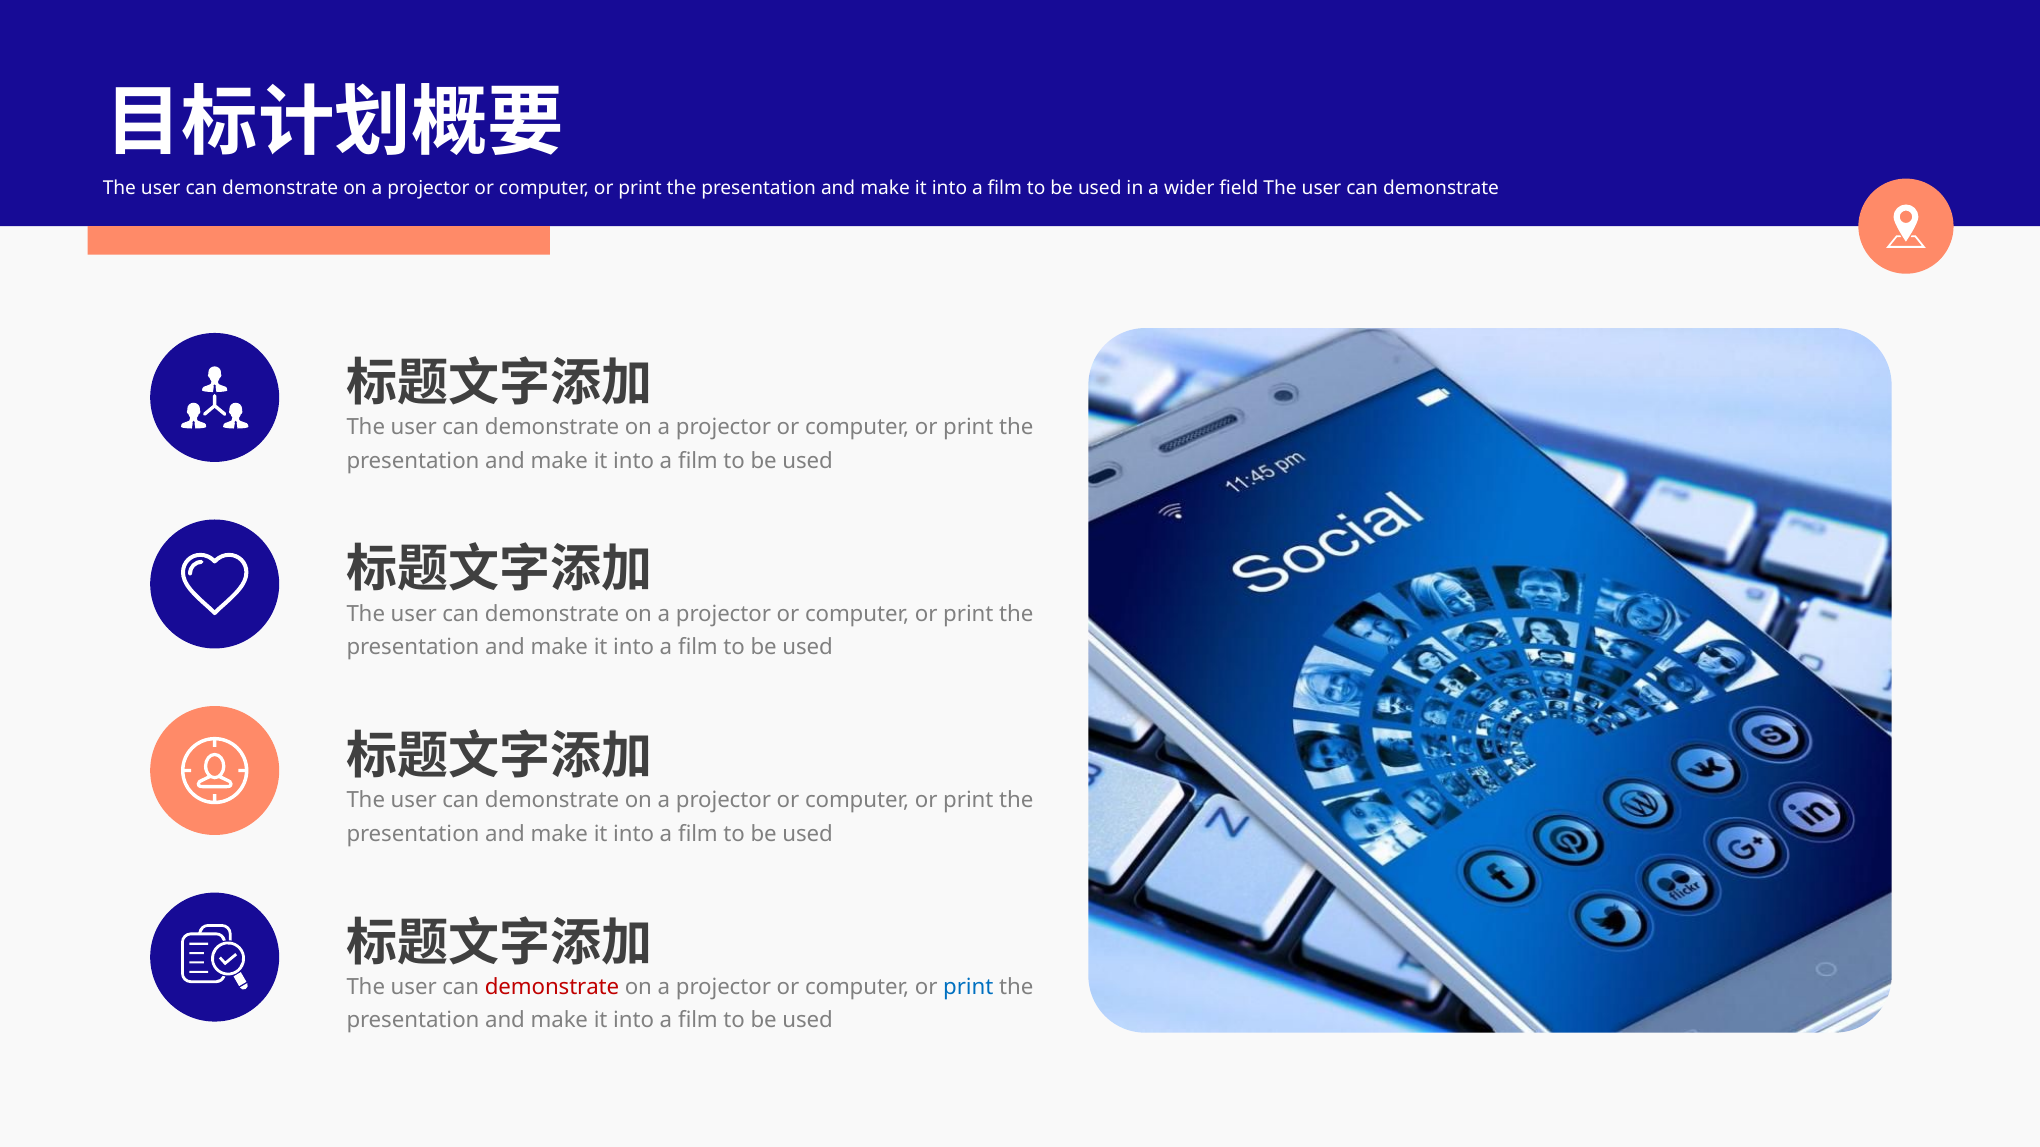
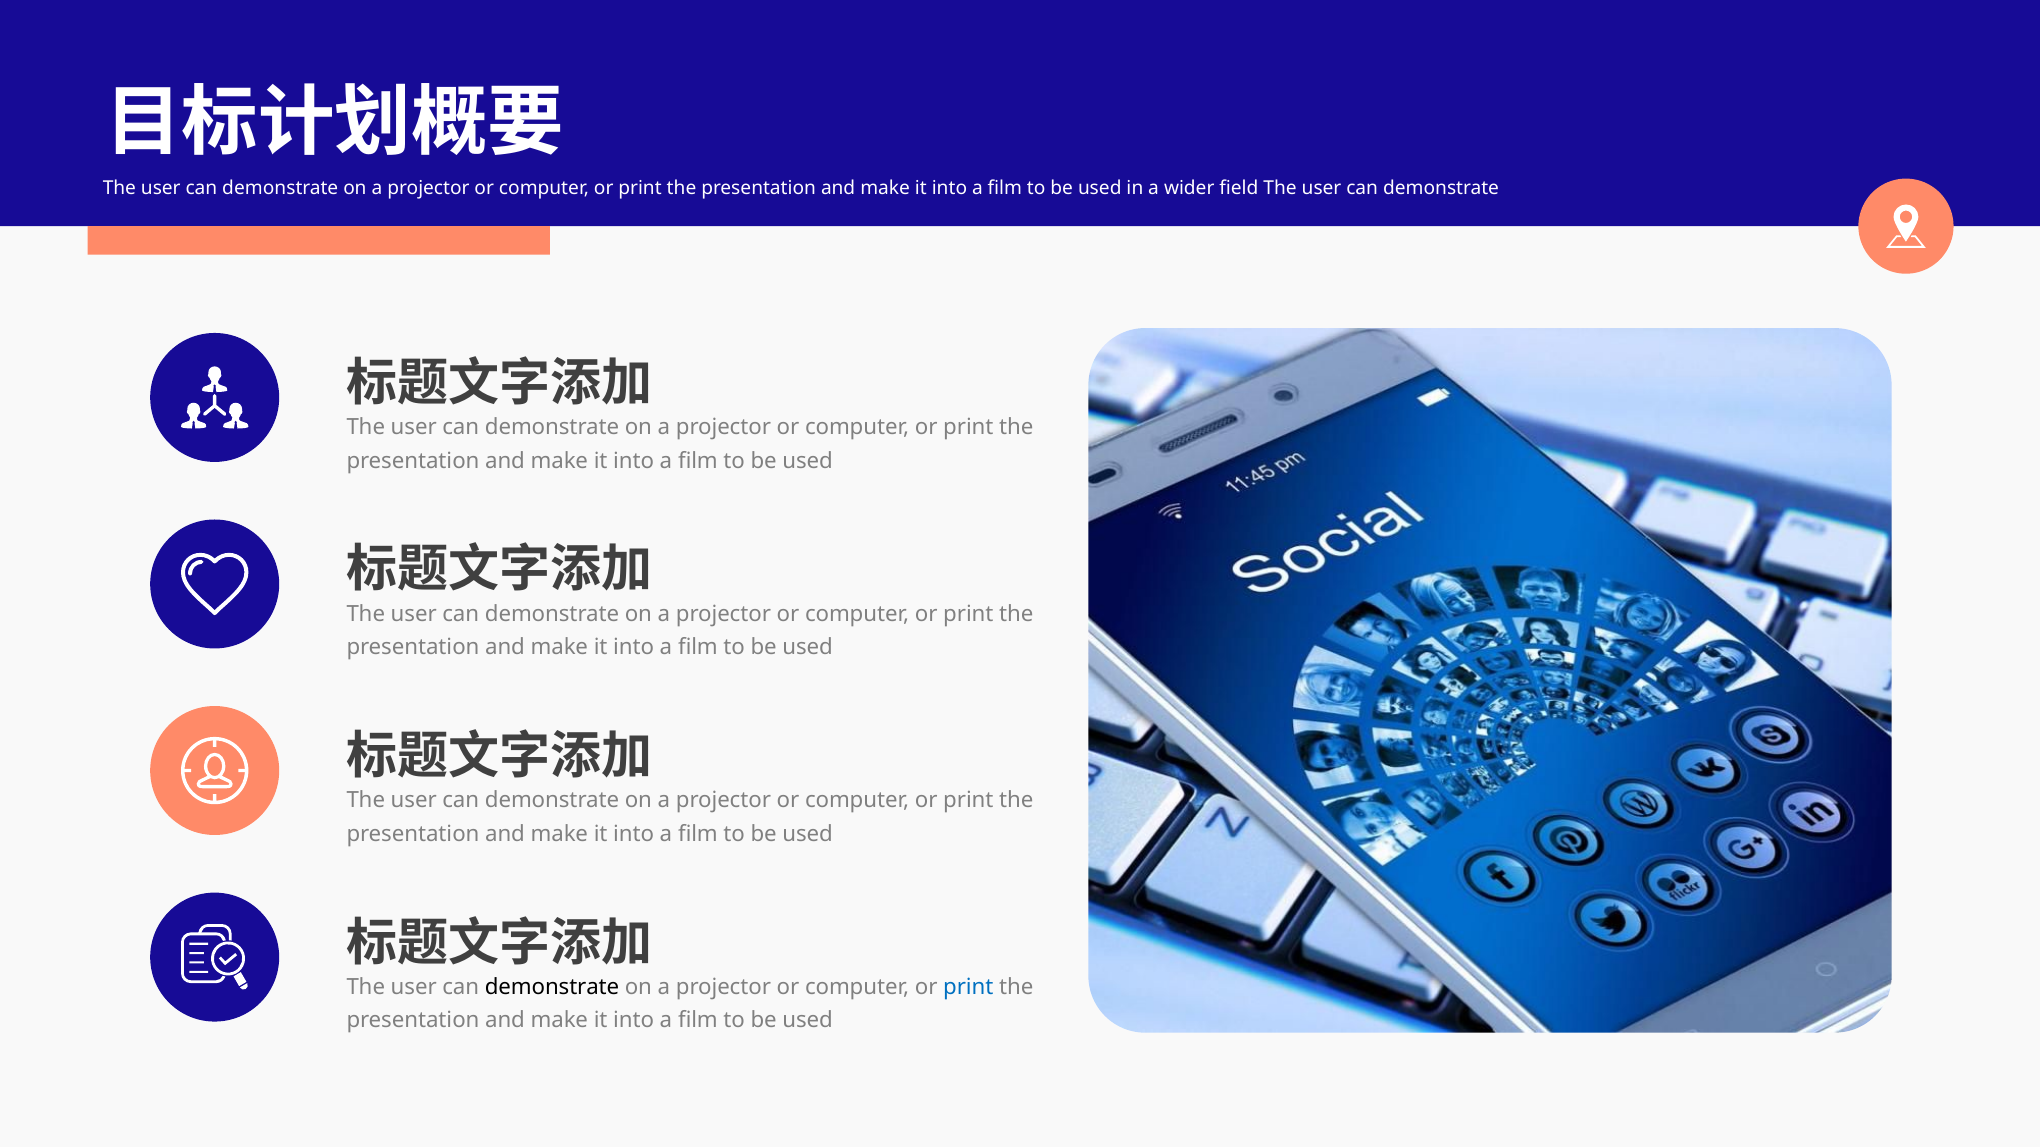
demonstrate at (552, 988) colour: red -> black
